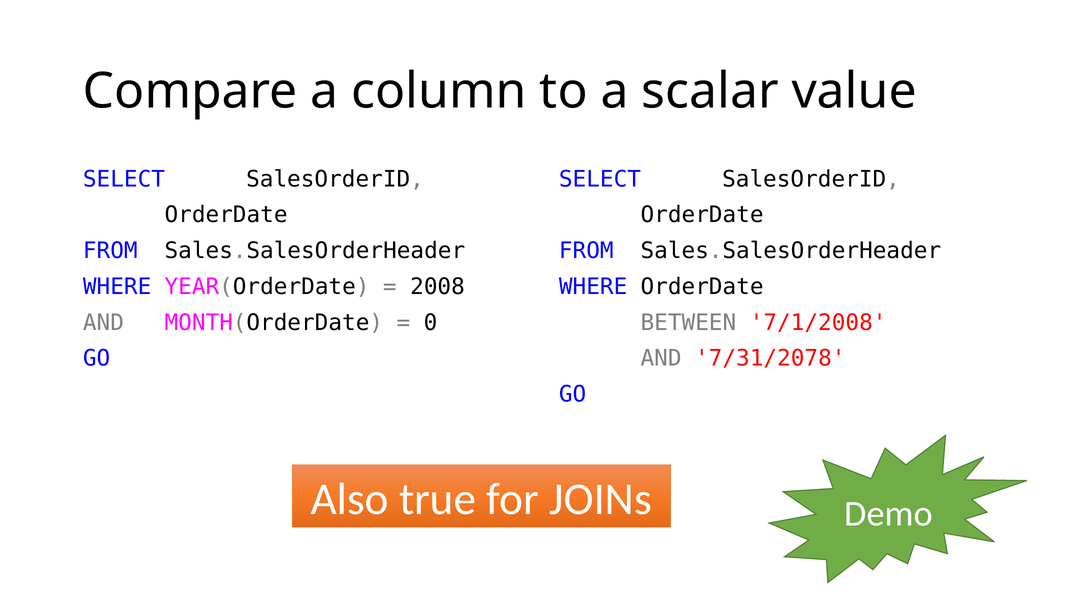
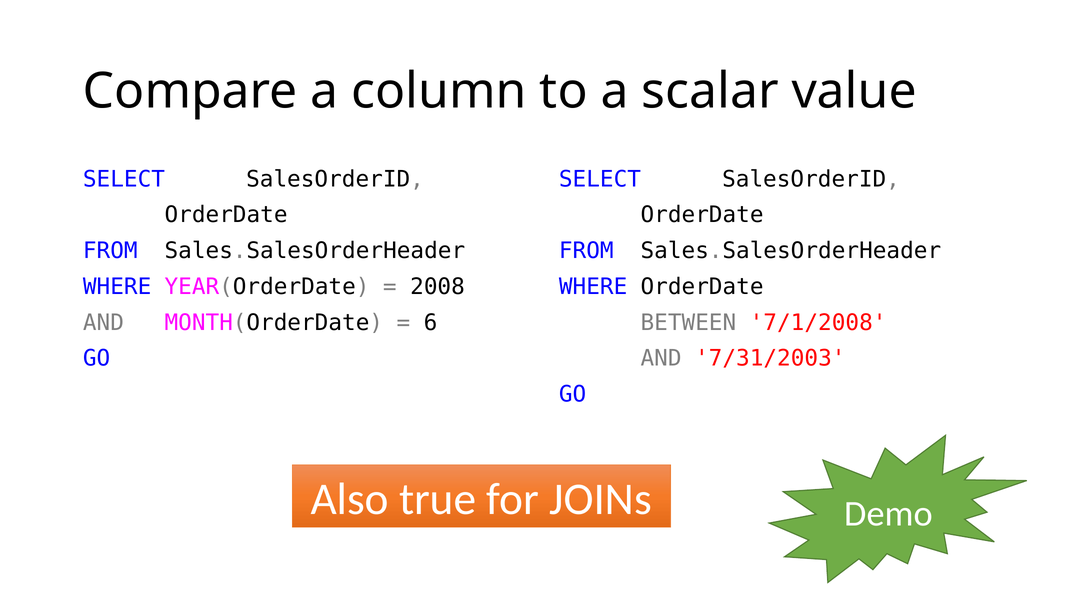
0: 0 -> 6
7/31/2078: 7/31/2078 -> 7/31/2003
